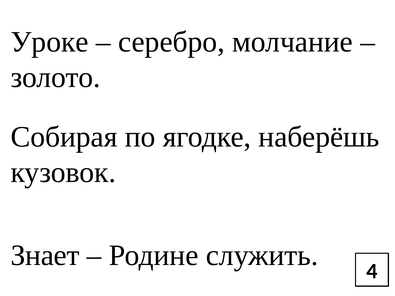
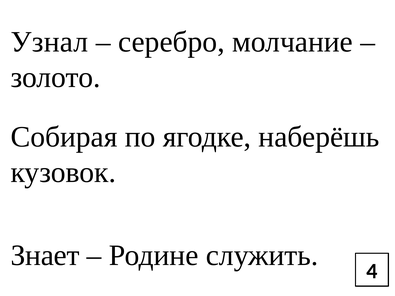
Уроке: Уроке -> Узнал
